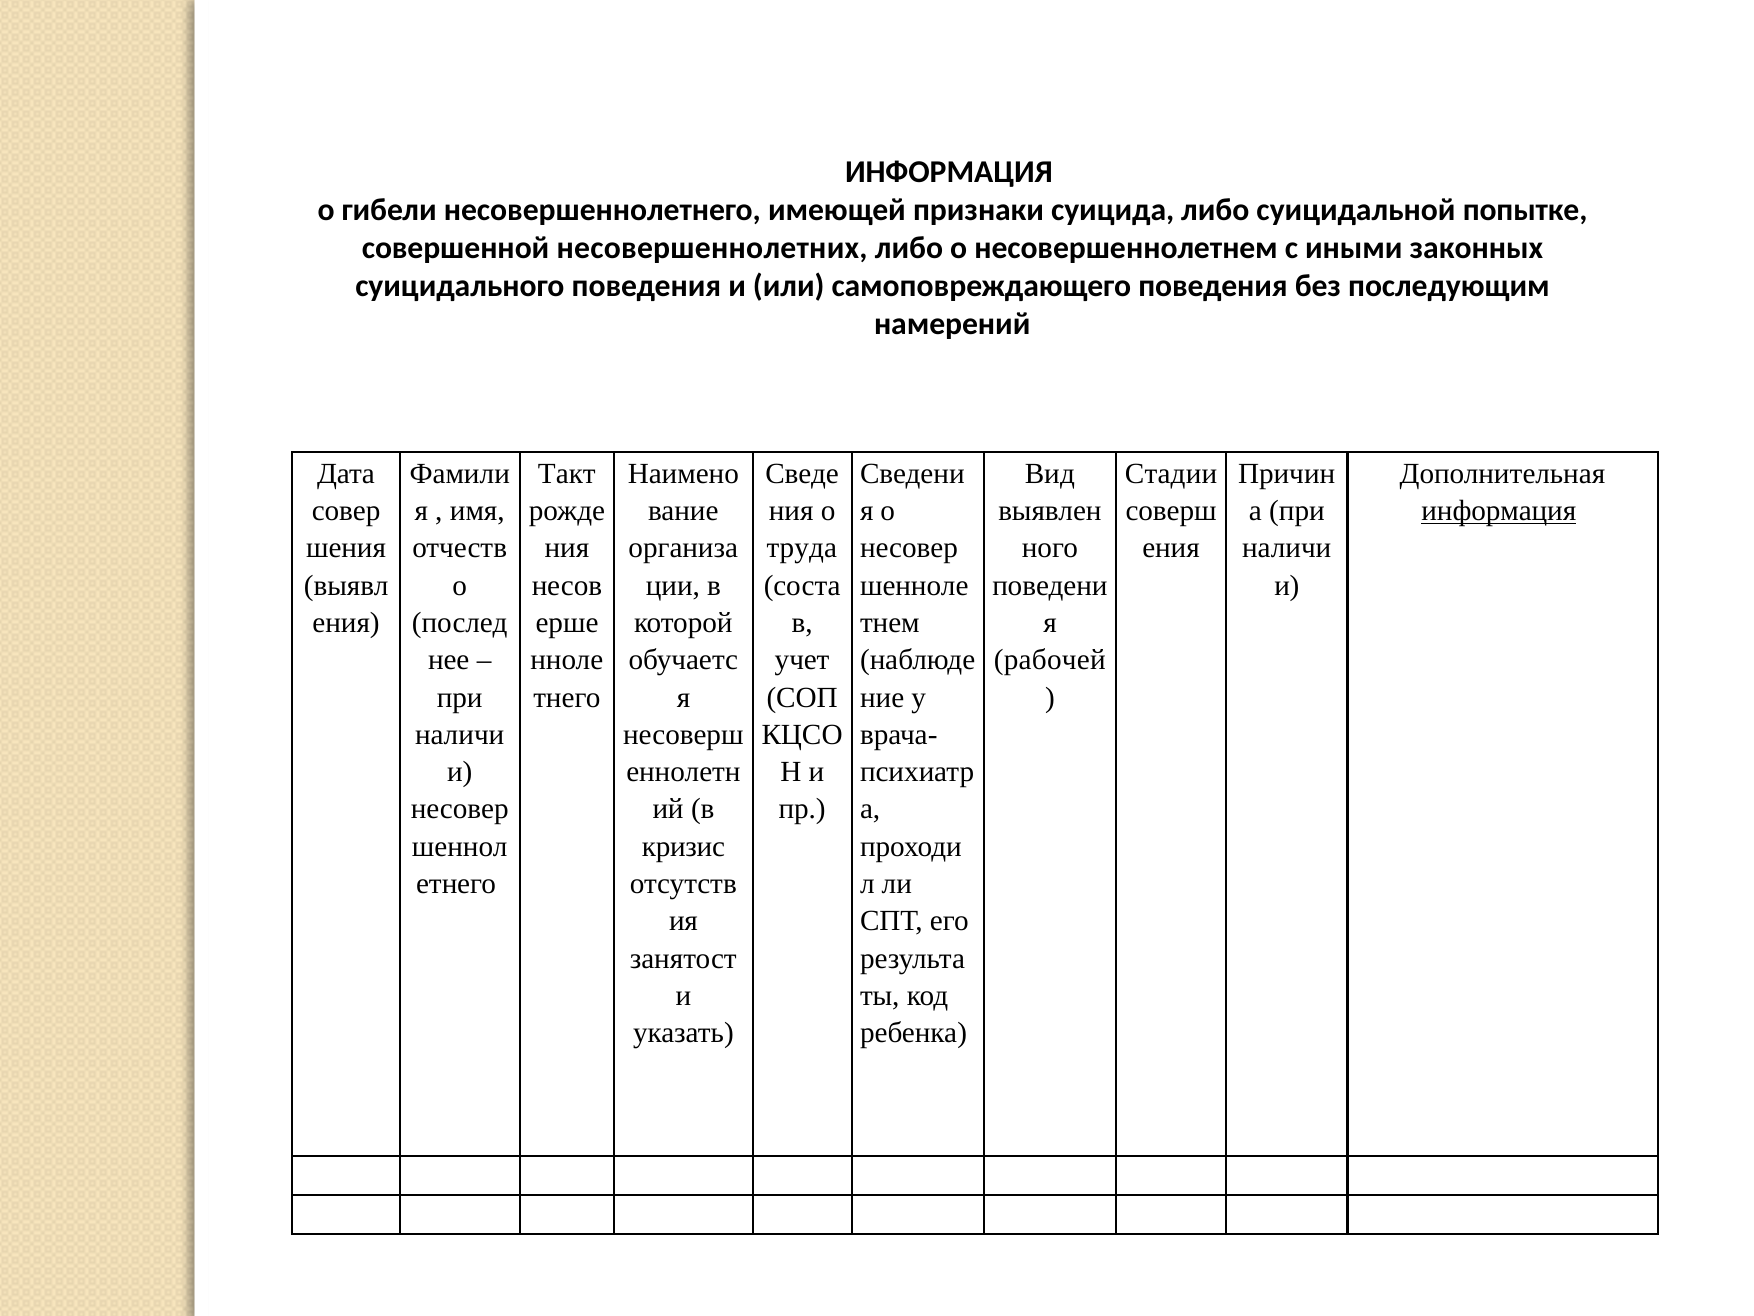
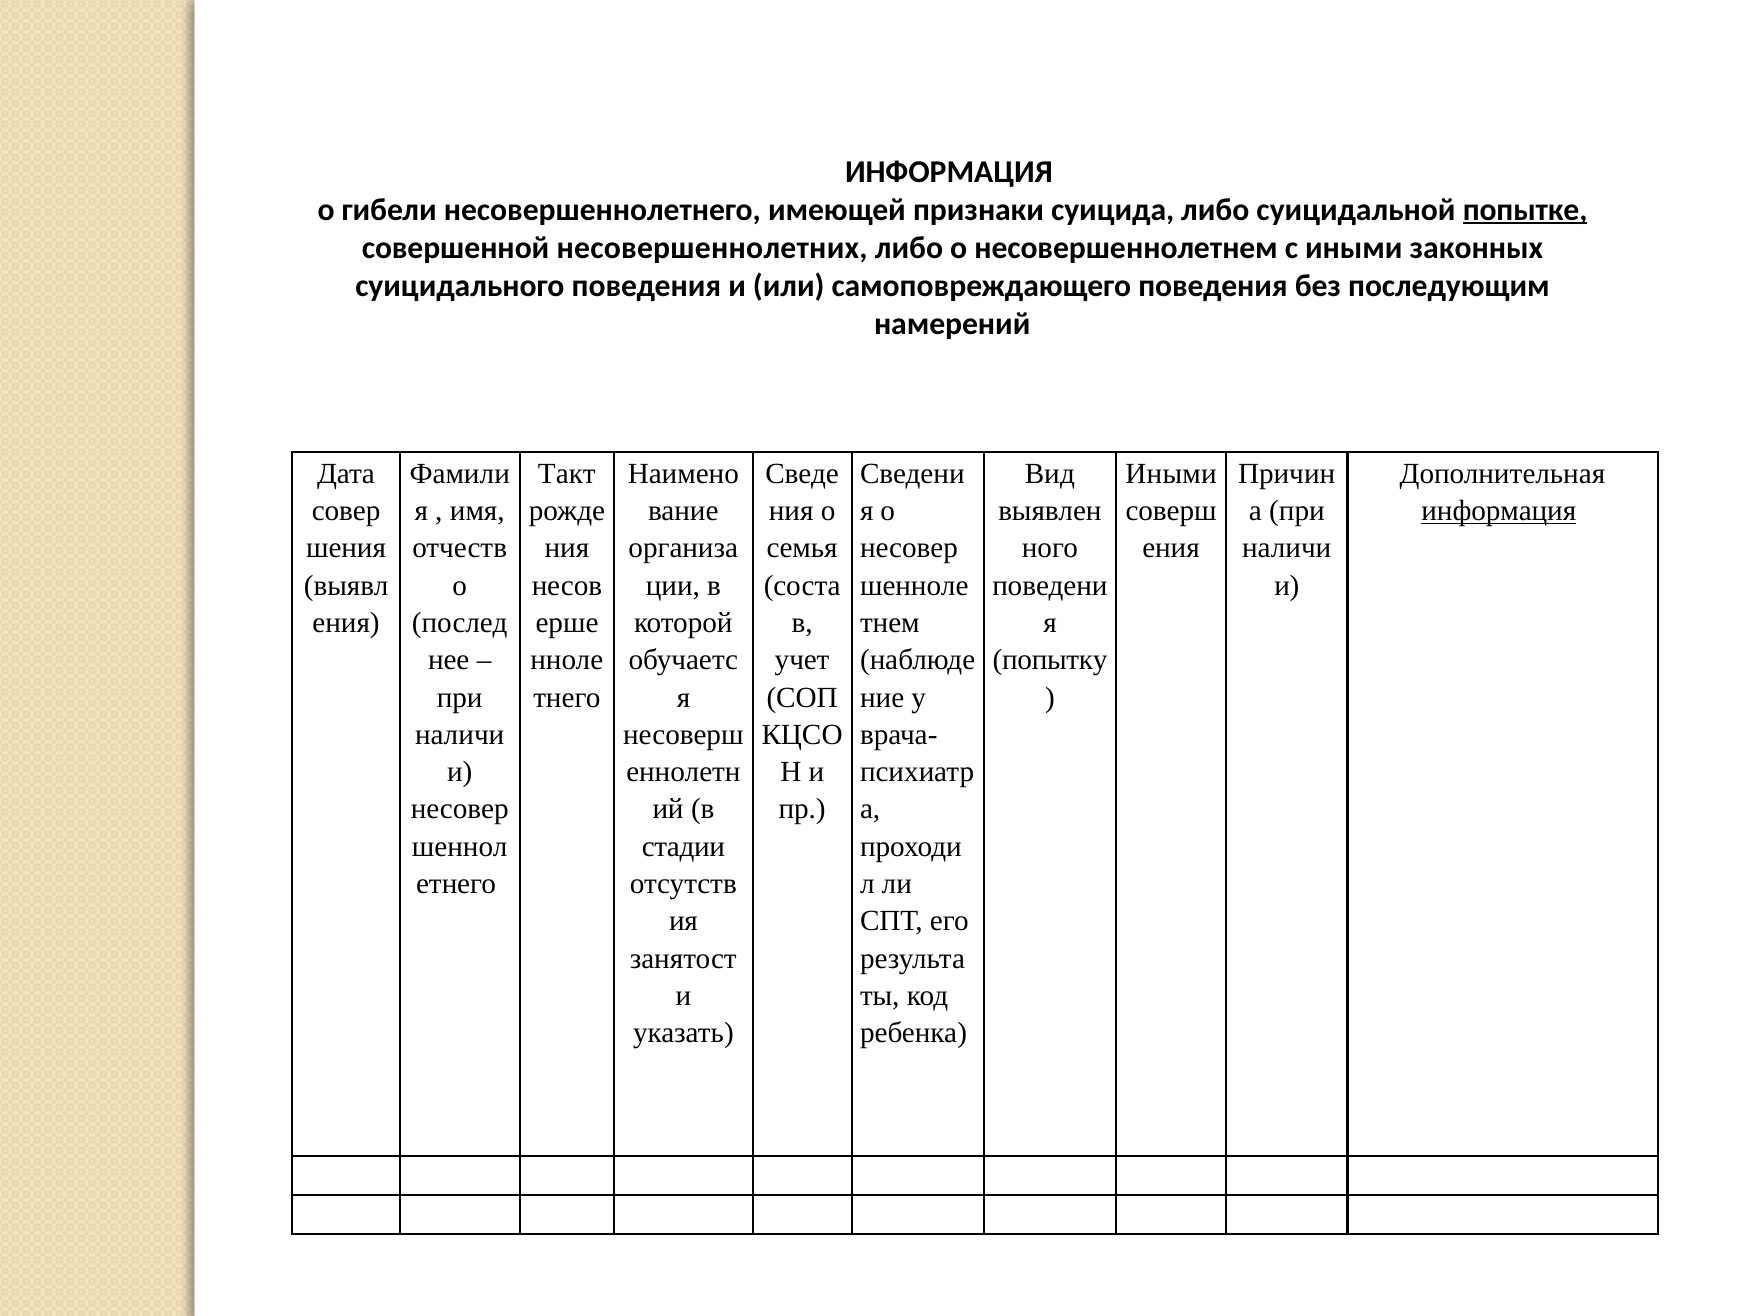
попытке underline: none -> present
Стадии at (1171, 473): Стадии -> Иными
труда: труда -> семья
рабочей: рабочей -> попытку
кризис: кризис -> стадии
